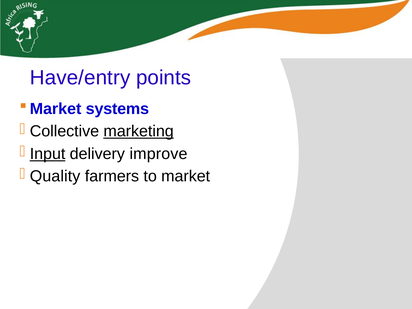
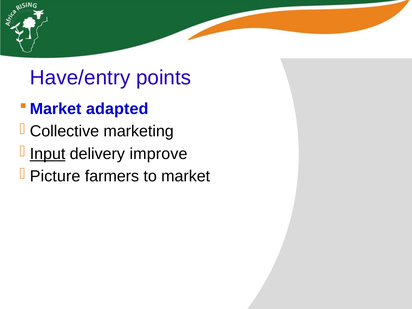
systems: systems -> adapted
marketing underline: present -> none
Quality: Quality -> Picture
